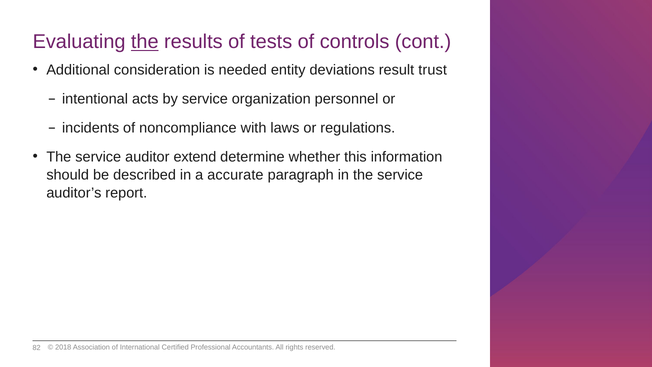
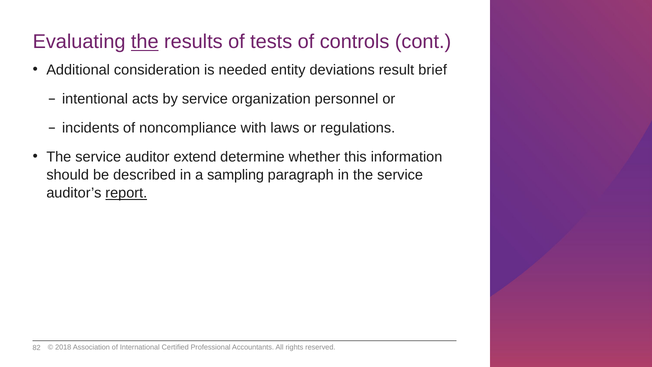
trust: trust -> brief
accurate: accurate -> sampling
report underline: none -> present
